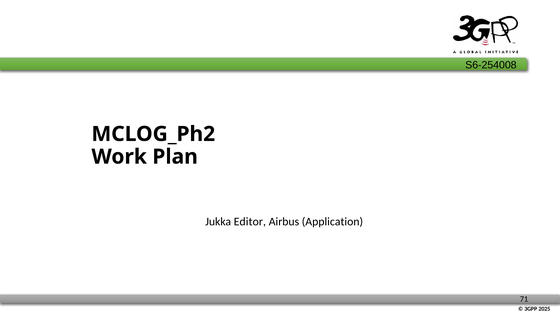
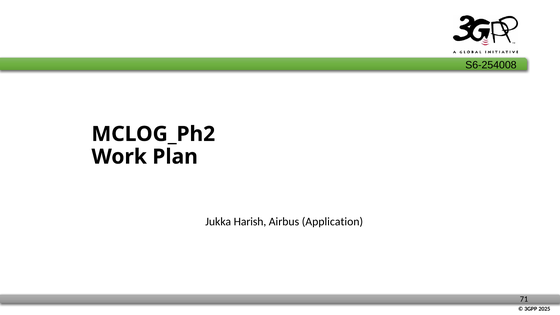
Editor: Editor -> Harish
